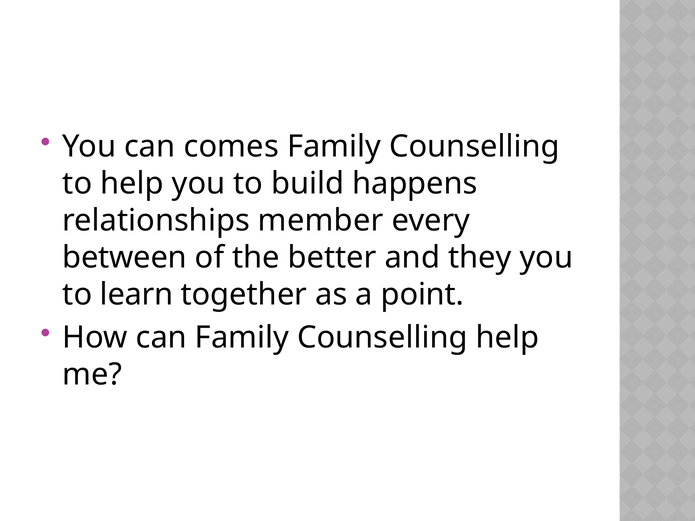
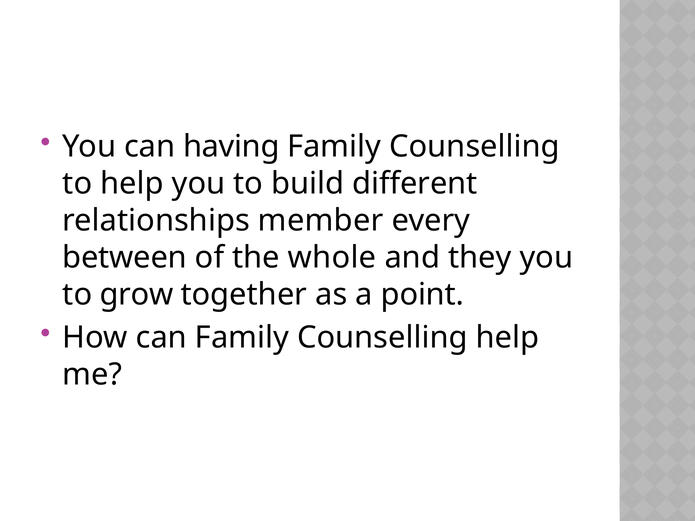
comes: comes -> having
happens: happens -> different
better: better -> whole
learn: learn -> grow
